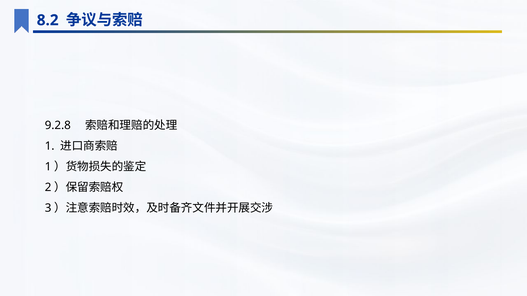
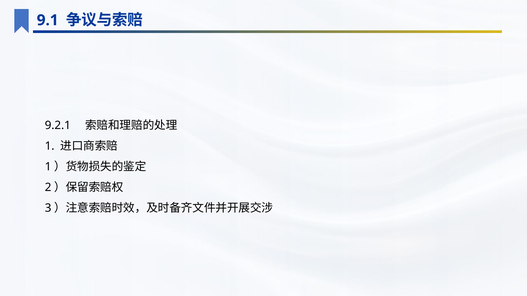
8.2: 8.2 -> 9.1
9.2.8: 9.2.8 -> 9.2.1
